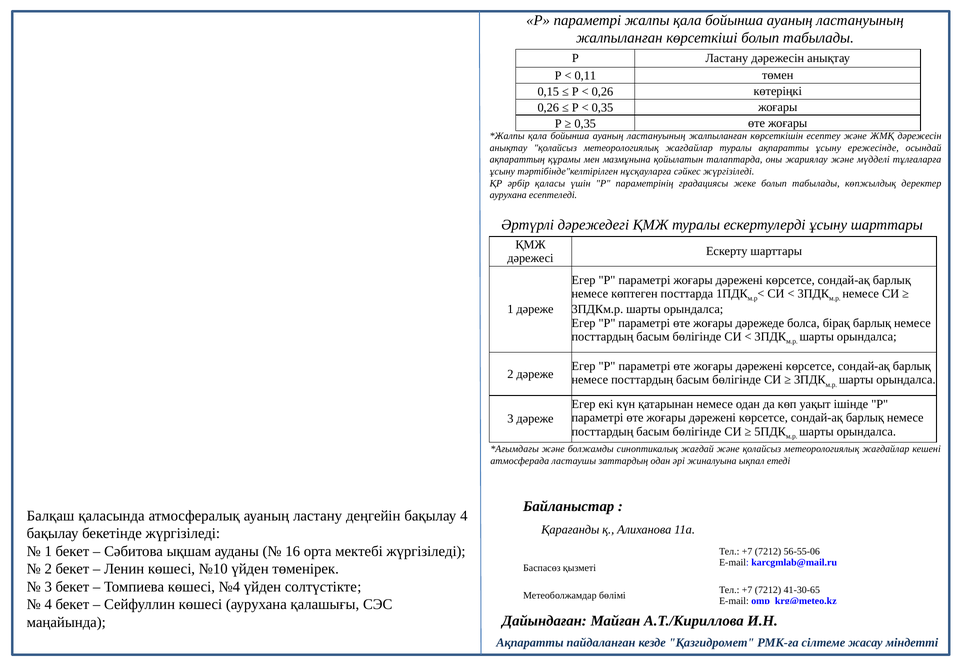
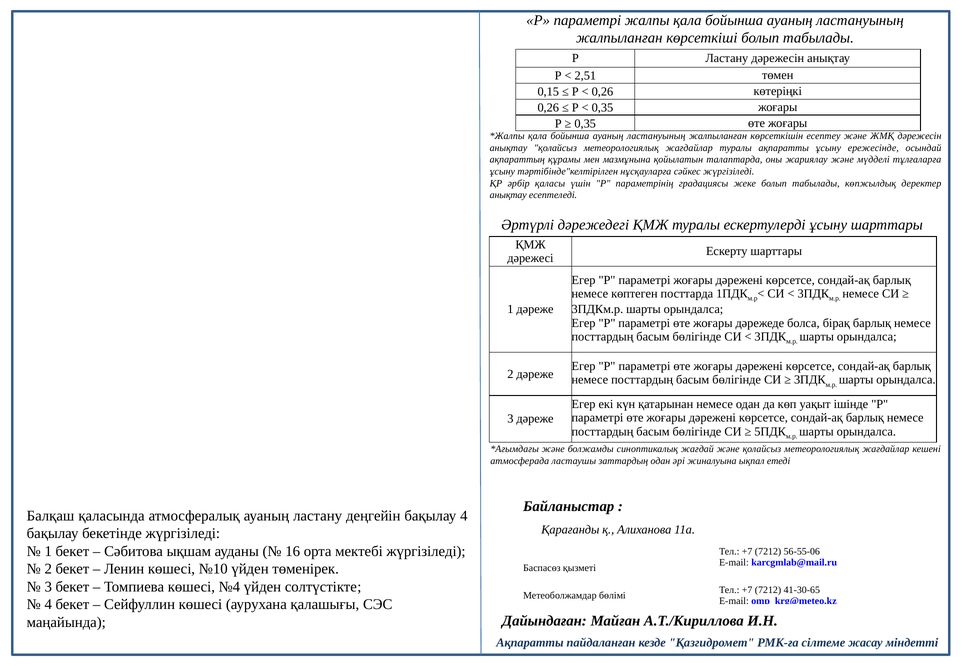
0,11: 0,11 -> 2,51
аурухана at (508, 195): аурухана -> анықтау
